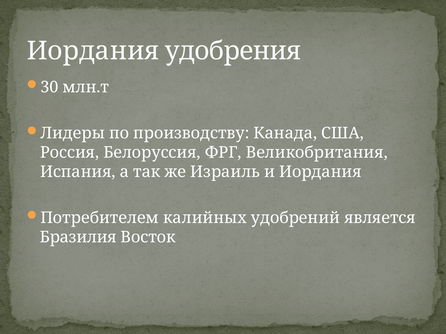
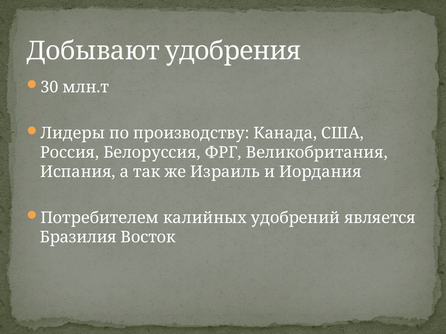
Иордания at (93, 51): Иордания -> Добывают
